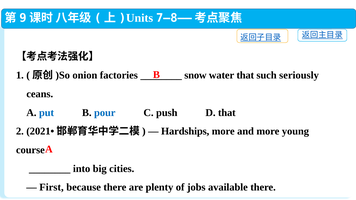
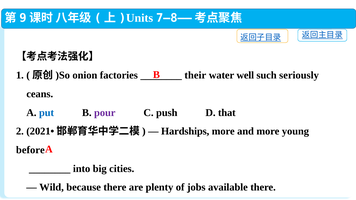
snow: snow -> their
water that: that -> well
pour at (105, 113) colour: blue -> purple
course: course -> before
First: First -> Wild
